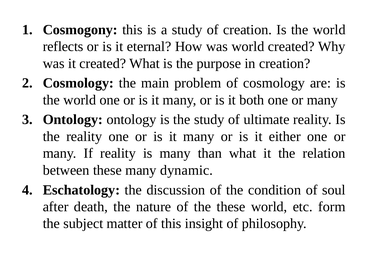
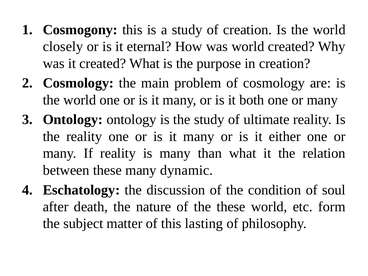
reflects: reflects -> closely
insight: insight -> lasting
